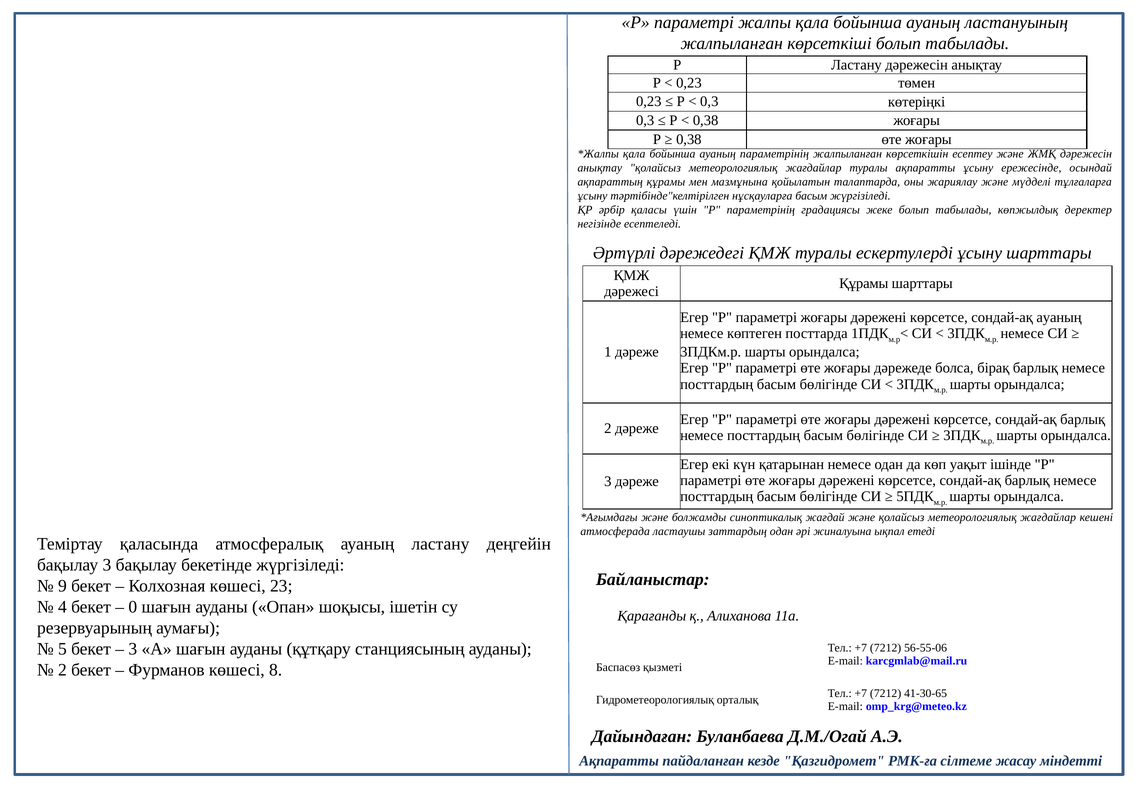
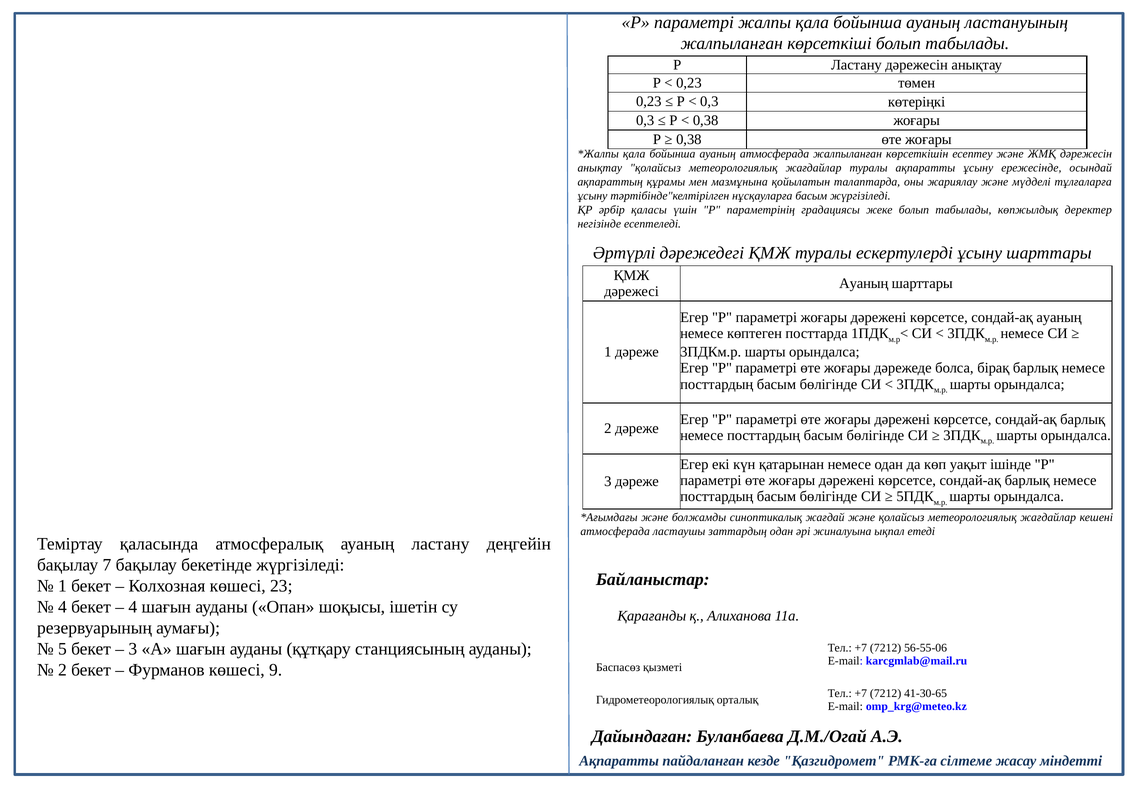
ауаның параметрінің: параметрінің -> атмосферада
Құрамы at (864, 283): Құрамы -> Ауаның
бақылау 3: 3 -> 7
9 at (62, 586): 9 -> 1
0 at (133, 607): 0 -> 4
8: 8 -> 9
